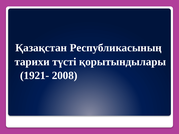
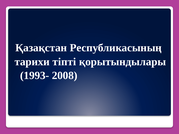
түсті: түсті -> тіпті
1921-: 1921- -> 1993-
